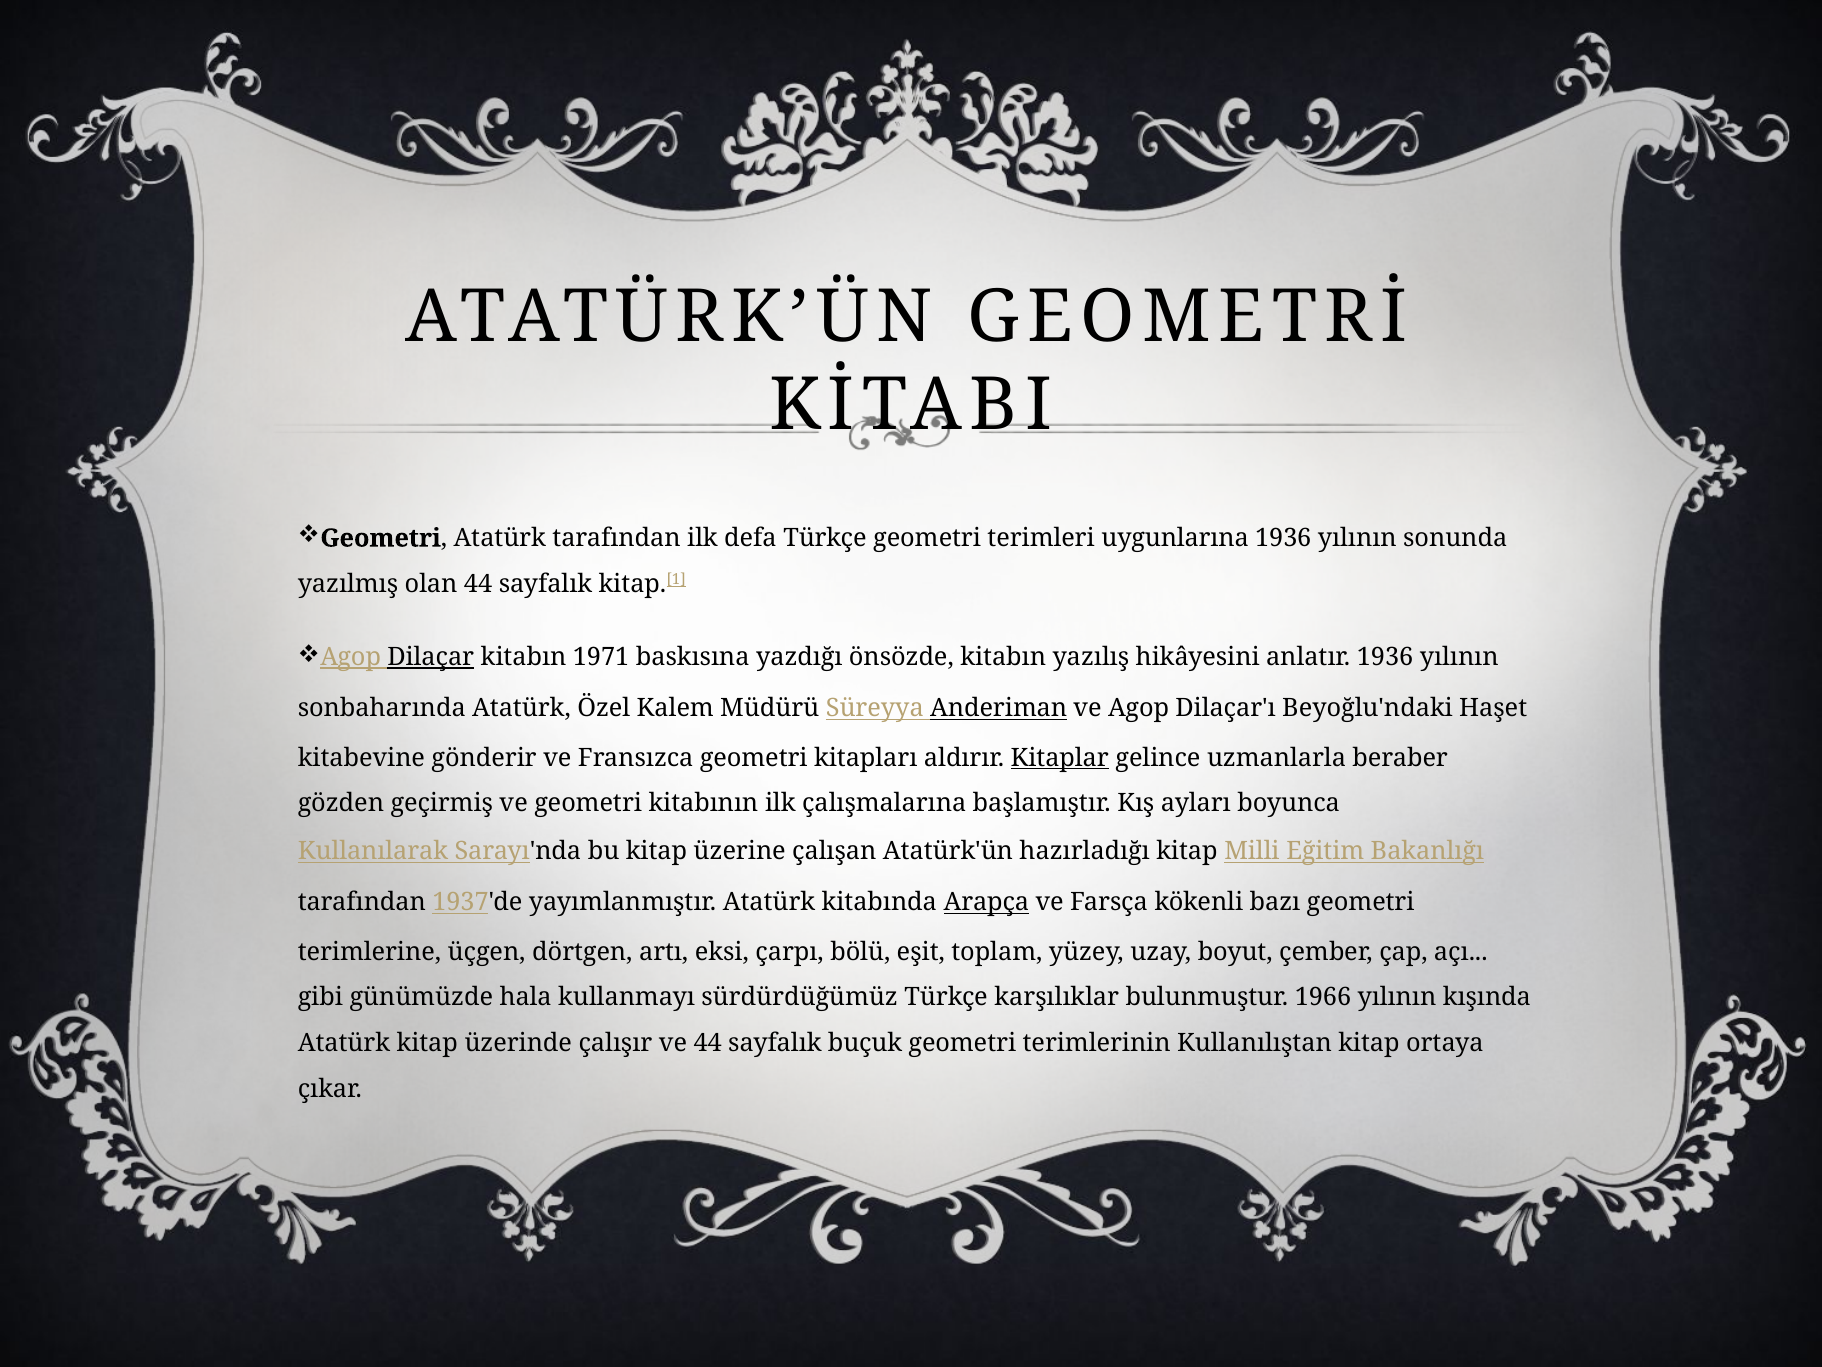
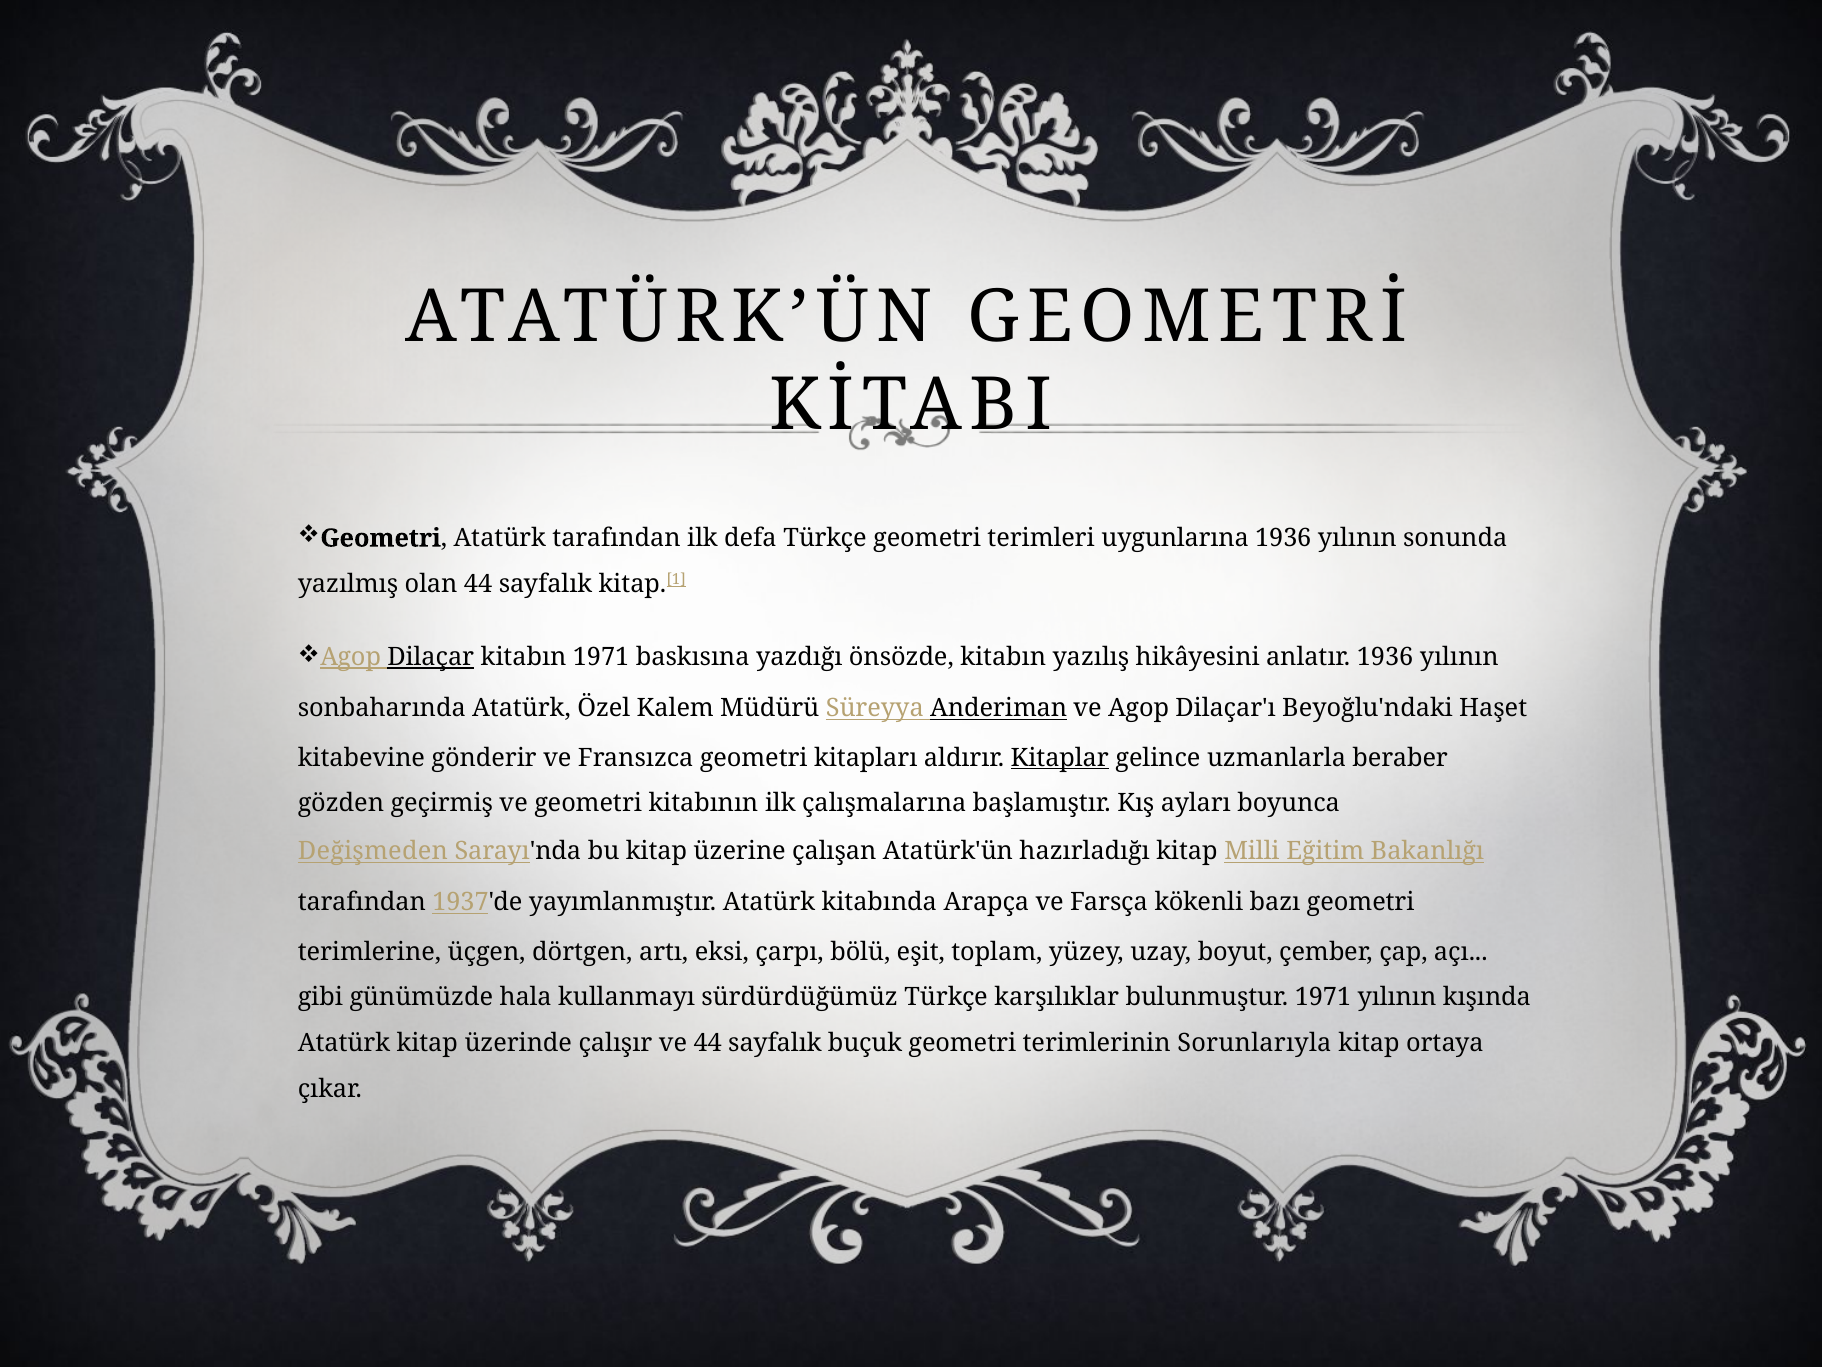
Kullanılarak: Kullanılarak -> Değişmeden
Arapça underline: present -> none
bulunmuştur 1966: 1966 -> 1971
Kullanılıştan: Kullanılıştan -> Sorunlarıyla
